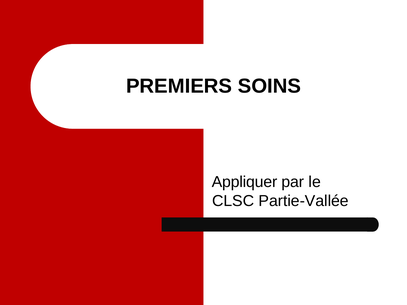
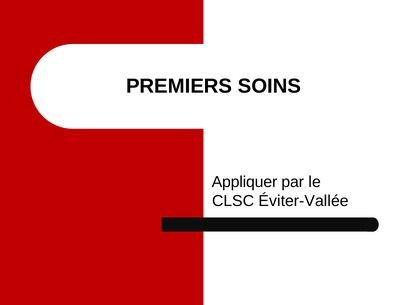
Partie-Vallée: Partie-Vallée -> Éviter-Vallée
